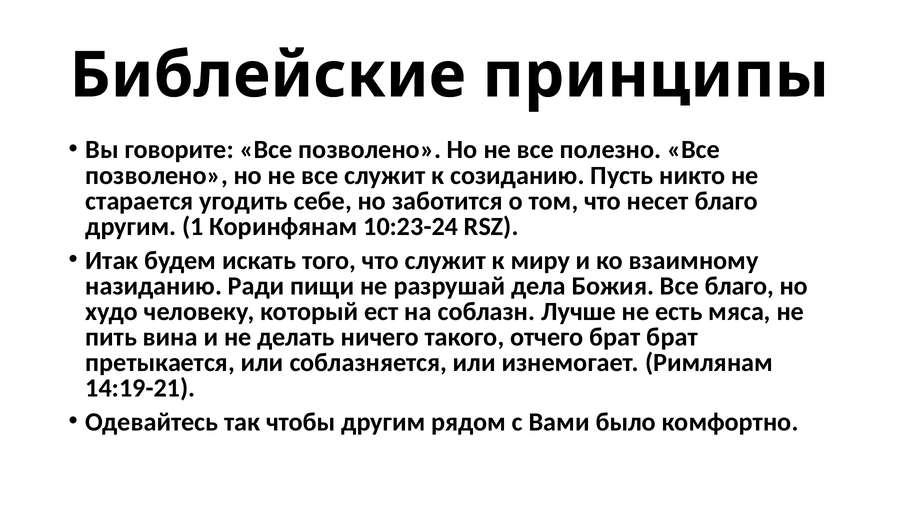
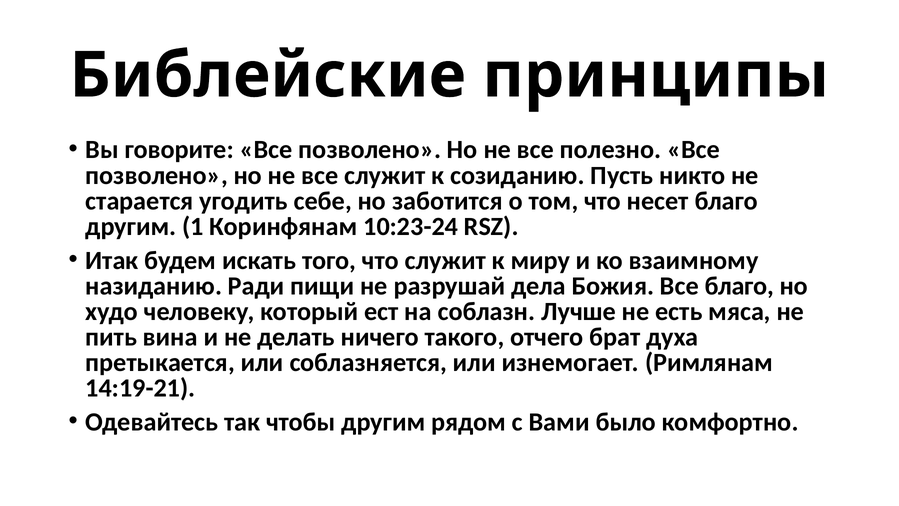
брат брат: брат -> духа
